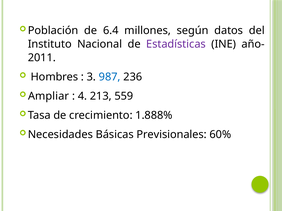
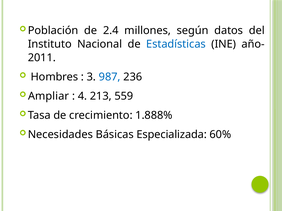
6.4: 6.4 -> 2.4
Estadísticas colour: purple -> blue
Previsionales: Previsionales -> Especializada
